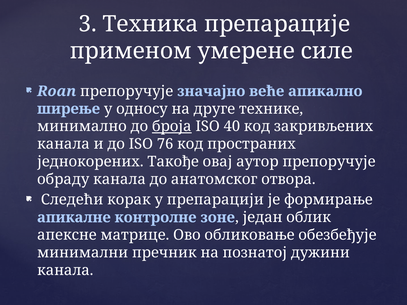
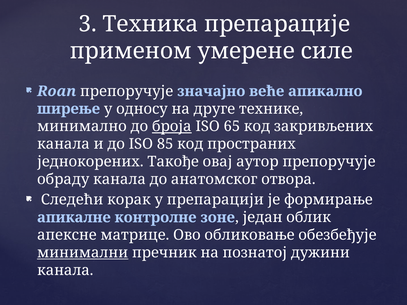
40: 40 -> 65
76: 76 -> 85
минимални underline: none -> present
